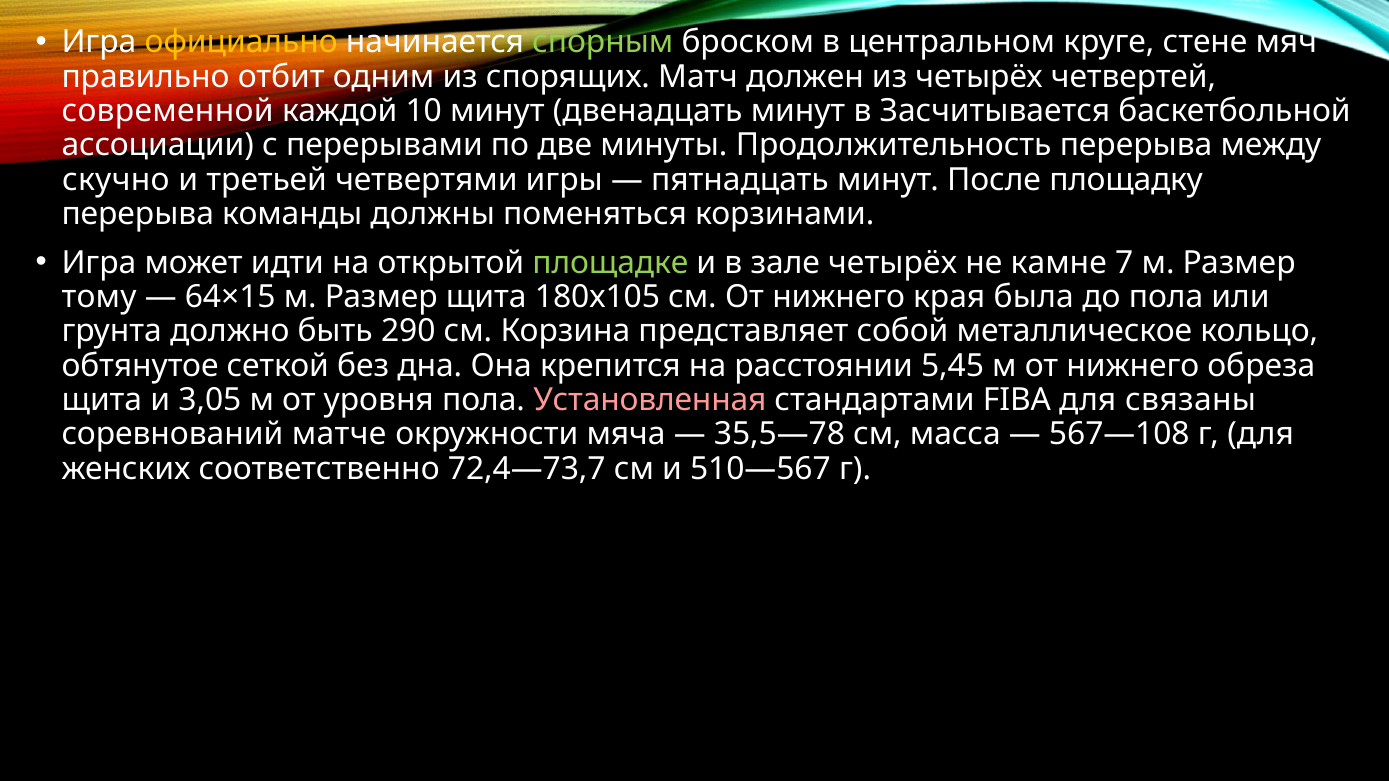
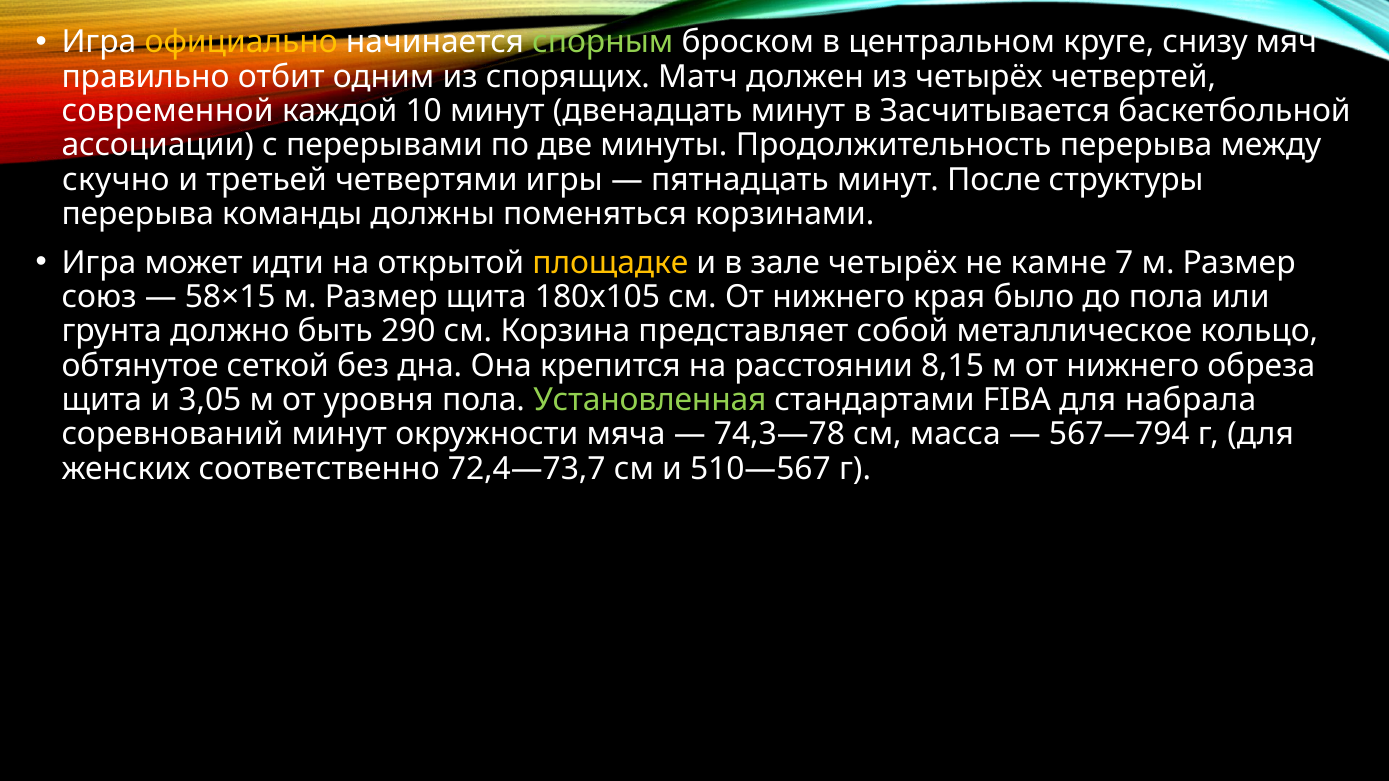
стене: стене -> снизу
площадку: площадку -> структуры
площадке colour: light green -> yellow
тому: тому -> союз
64×15: 64×15 -> 58×15
была: была -> было
5,45: 5,45 -> 8,15
Установленная colour: pink -> light green
связаны: связаны -> набрала
соревнований матче: матче -> минут
35,5—78: 35,5—78 -> 74,3—78
567—108: 567—108 -> 567—794
